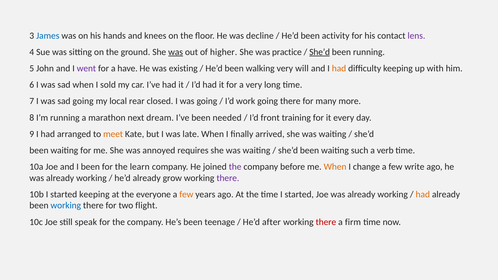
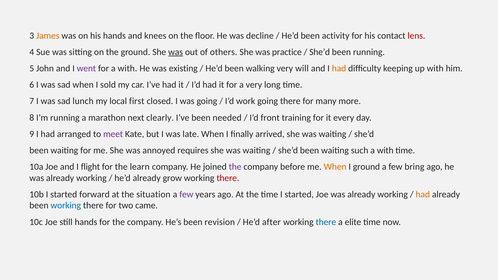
James colour: blue -> orange
lens colour: purple -> red
higher: higher -> others
She’d at (320, 52) underline: present -> none
for a have: have -> with
sad going: going -> lunch
rear: rear -> first
dream: dream -> clearly
meet colour: orange -> purple
such a verb: verb -> with
I been: been -> flight
I change: change -> ground
write: write -> bring
there at (228, 178) colour: purple -> red
started keeping: keeping -> forward
everyone: everyone -> situation
few at (186, 194) colour: orange -> purple
flight: flight -> came
still speak: speak -> hands
teenage: teenage -> revision
there at (326, 222) colour: red -> blue
firm: firm -> elite
